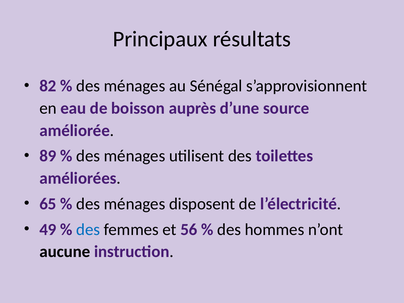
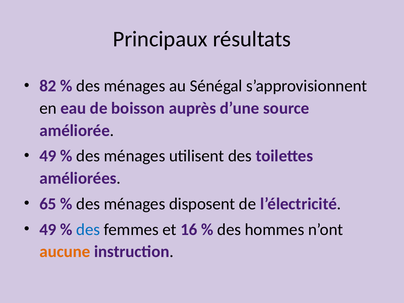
89 at (48, 156): 89 -> 49
56: 56 -> 16
aucune colour: black -> orange
